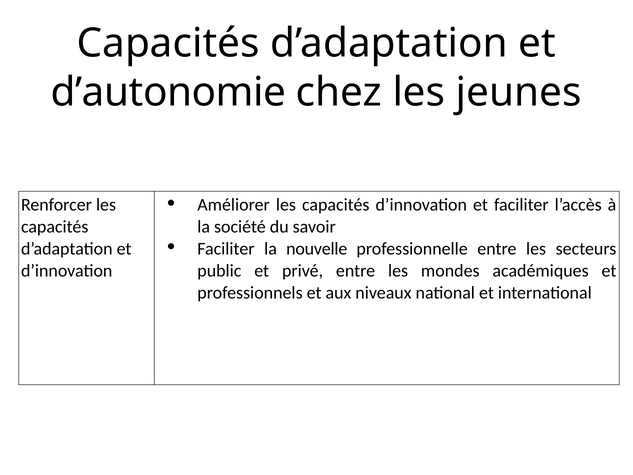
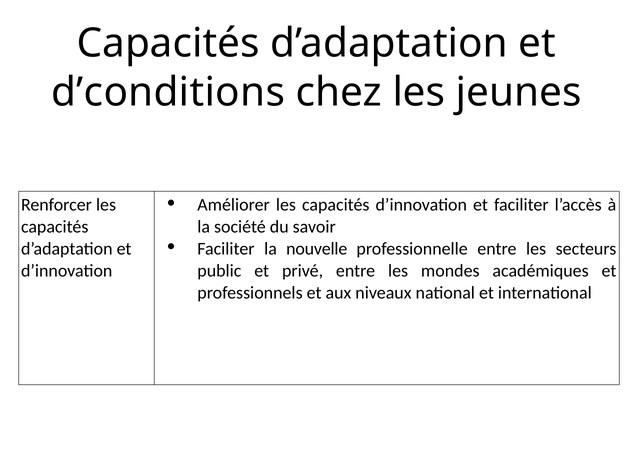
d’autonomie: d’autonomie -> d’conditions
